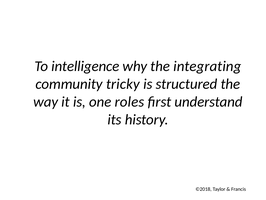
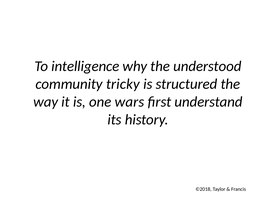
integrating: integrating -> understood
roles: roles -> wars
